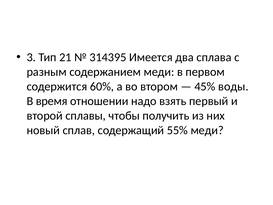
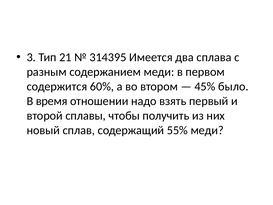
воды: воды -> было
